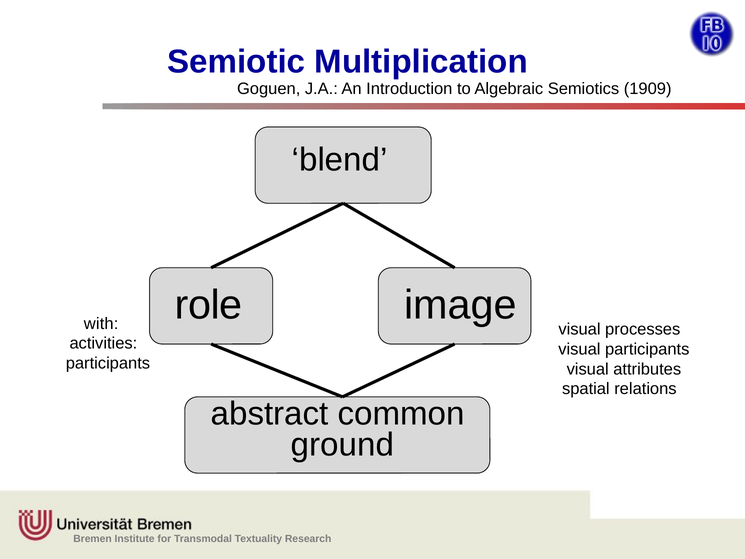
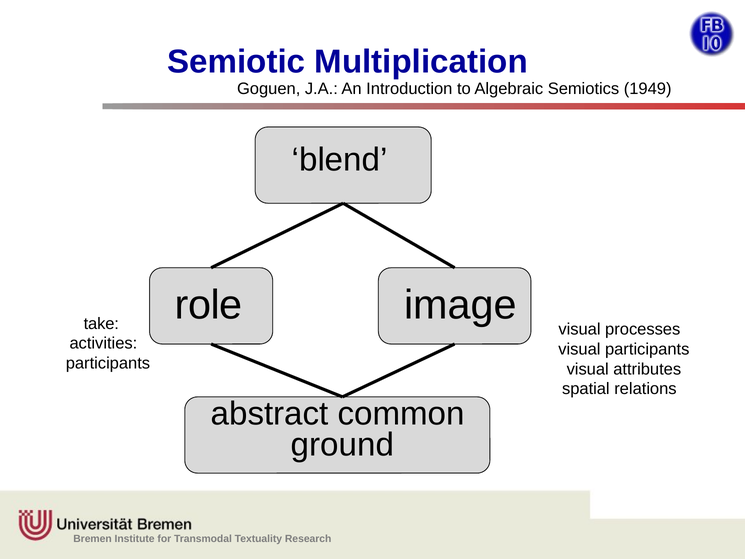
1909: 1909 -> 1949
with: with -> take
